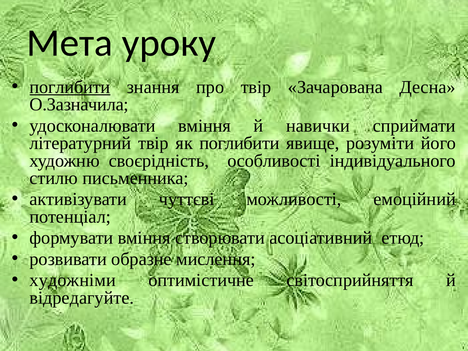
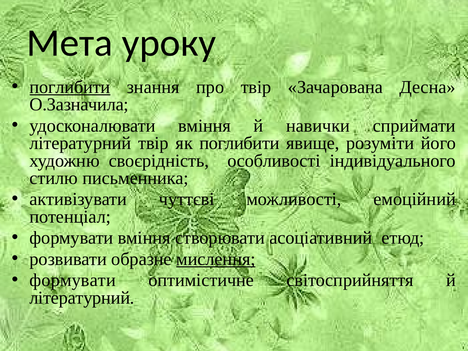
мислення underline: none -> present
художніми at (73, 280): художніми -> формувати
відредагуйте at (82, 298): відредагуйте -> літературний
